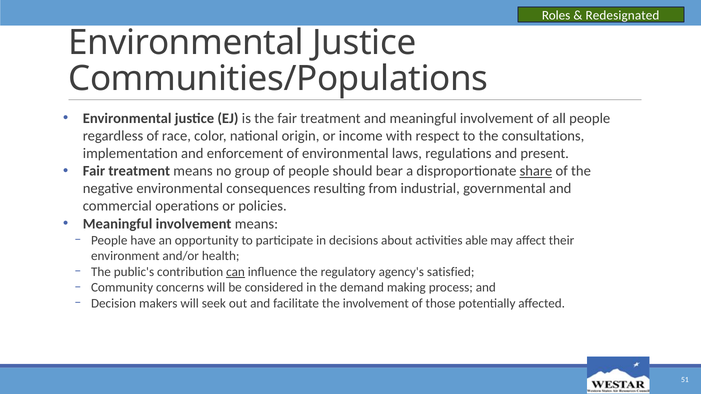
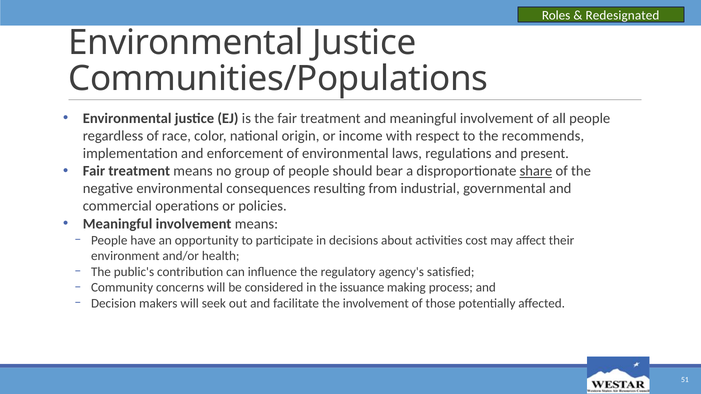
consultations: consultations -> recommends
able: able -> cost
can underline: present -> none
demand: demand -> issuance
